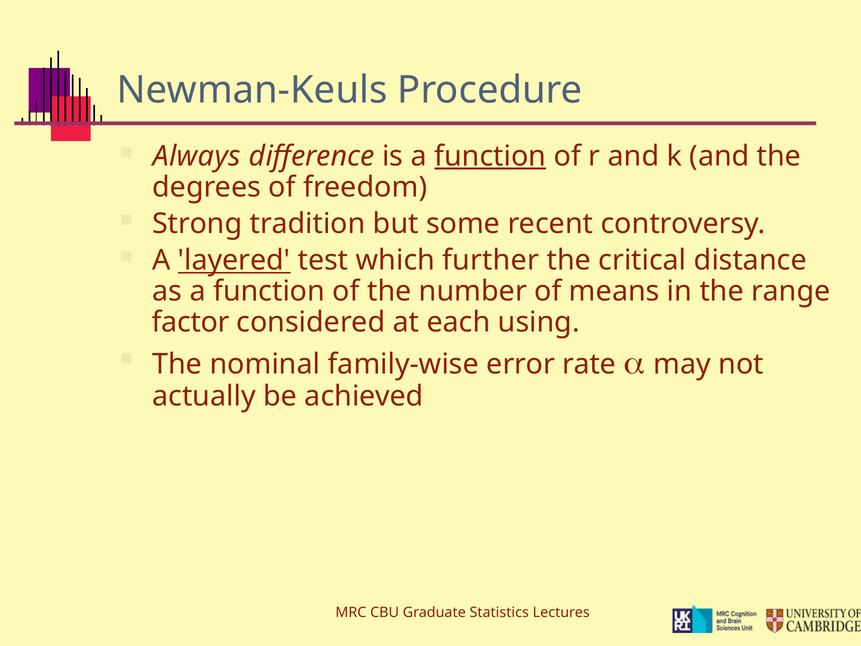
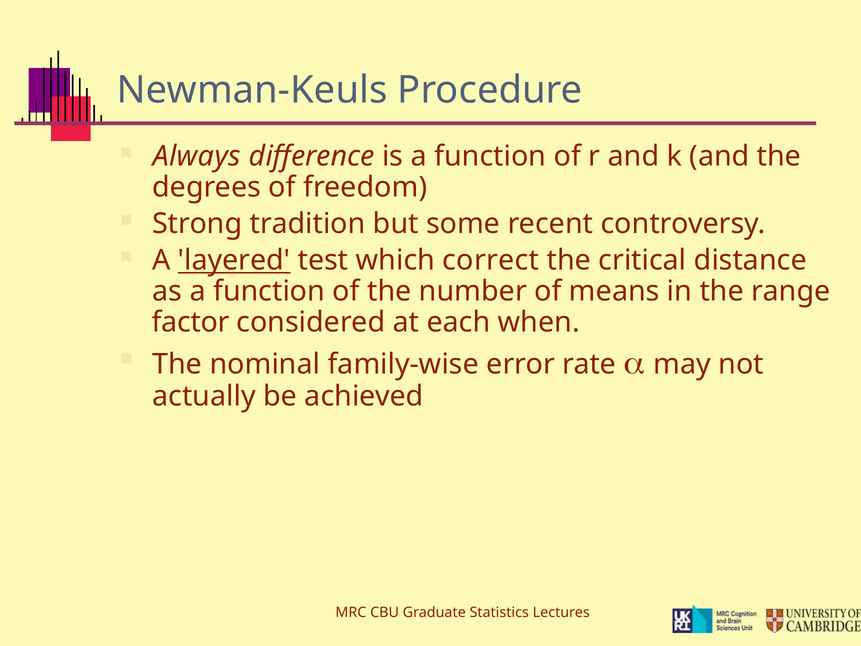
function at (490, 156) underline: present -> none
further: further -> correct
using: using -> when
